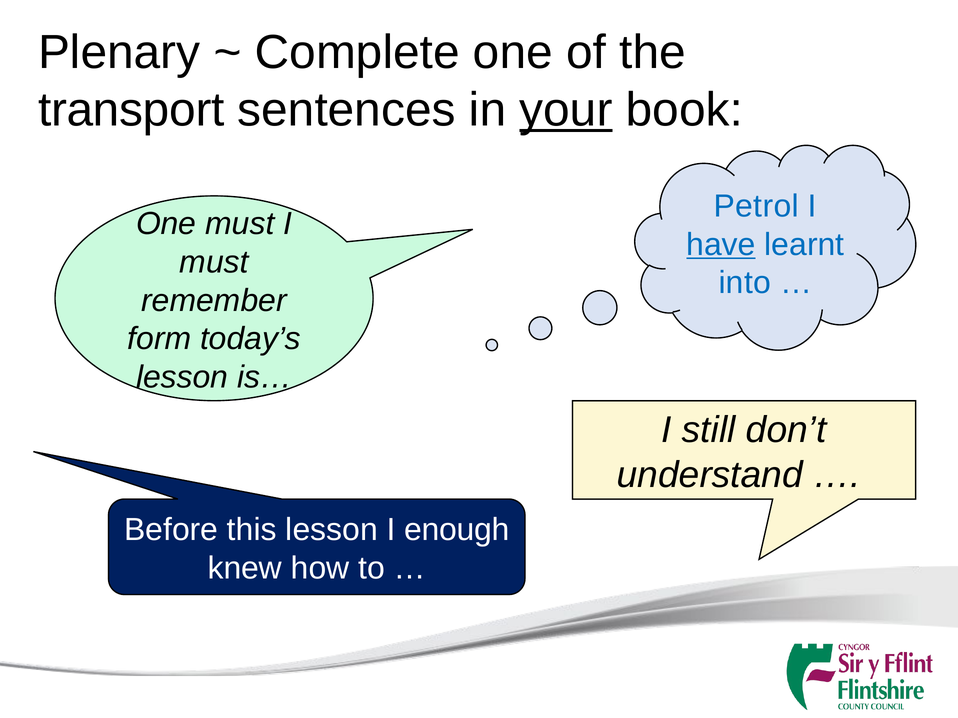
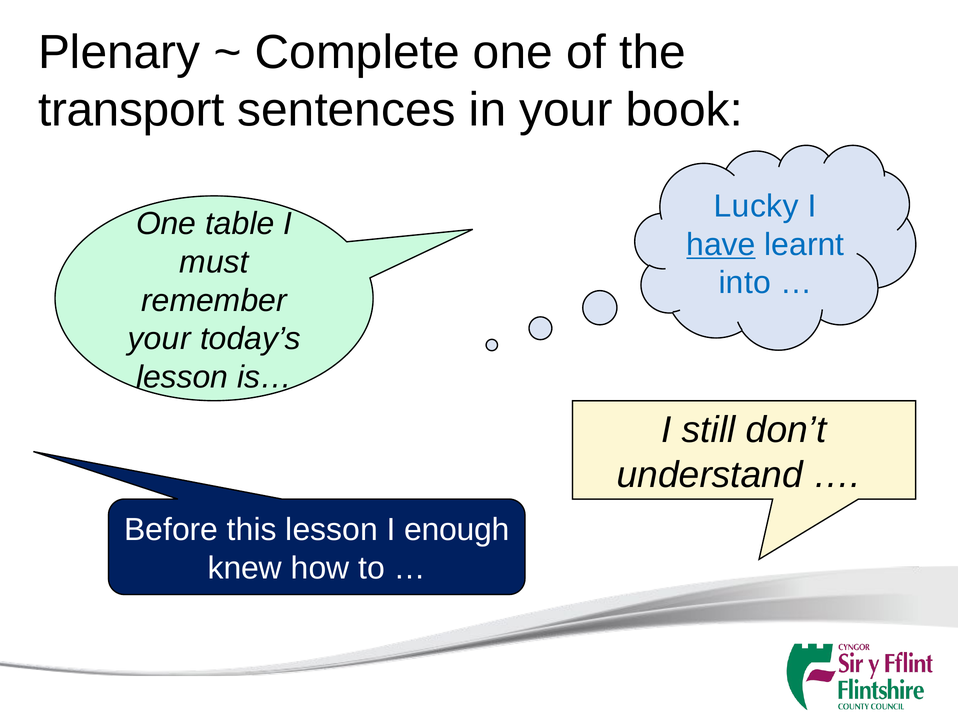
your at (566, 110) underline: present -> none
Petrol: Petrol -> Lucky
One must: must -> table
form at (159, 339): form -> your
